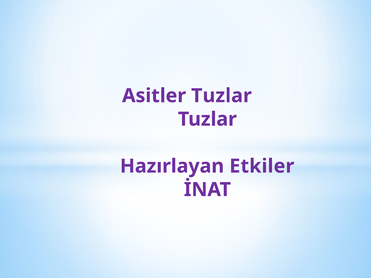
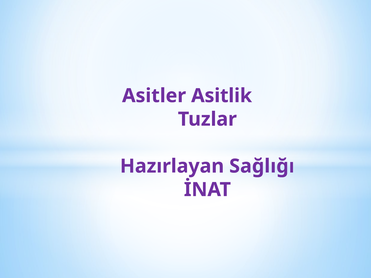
Asitler Tuzlar: Tuzlar -> Asitlik
Etkiler: Etkiler -> Sağlığı
